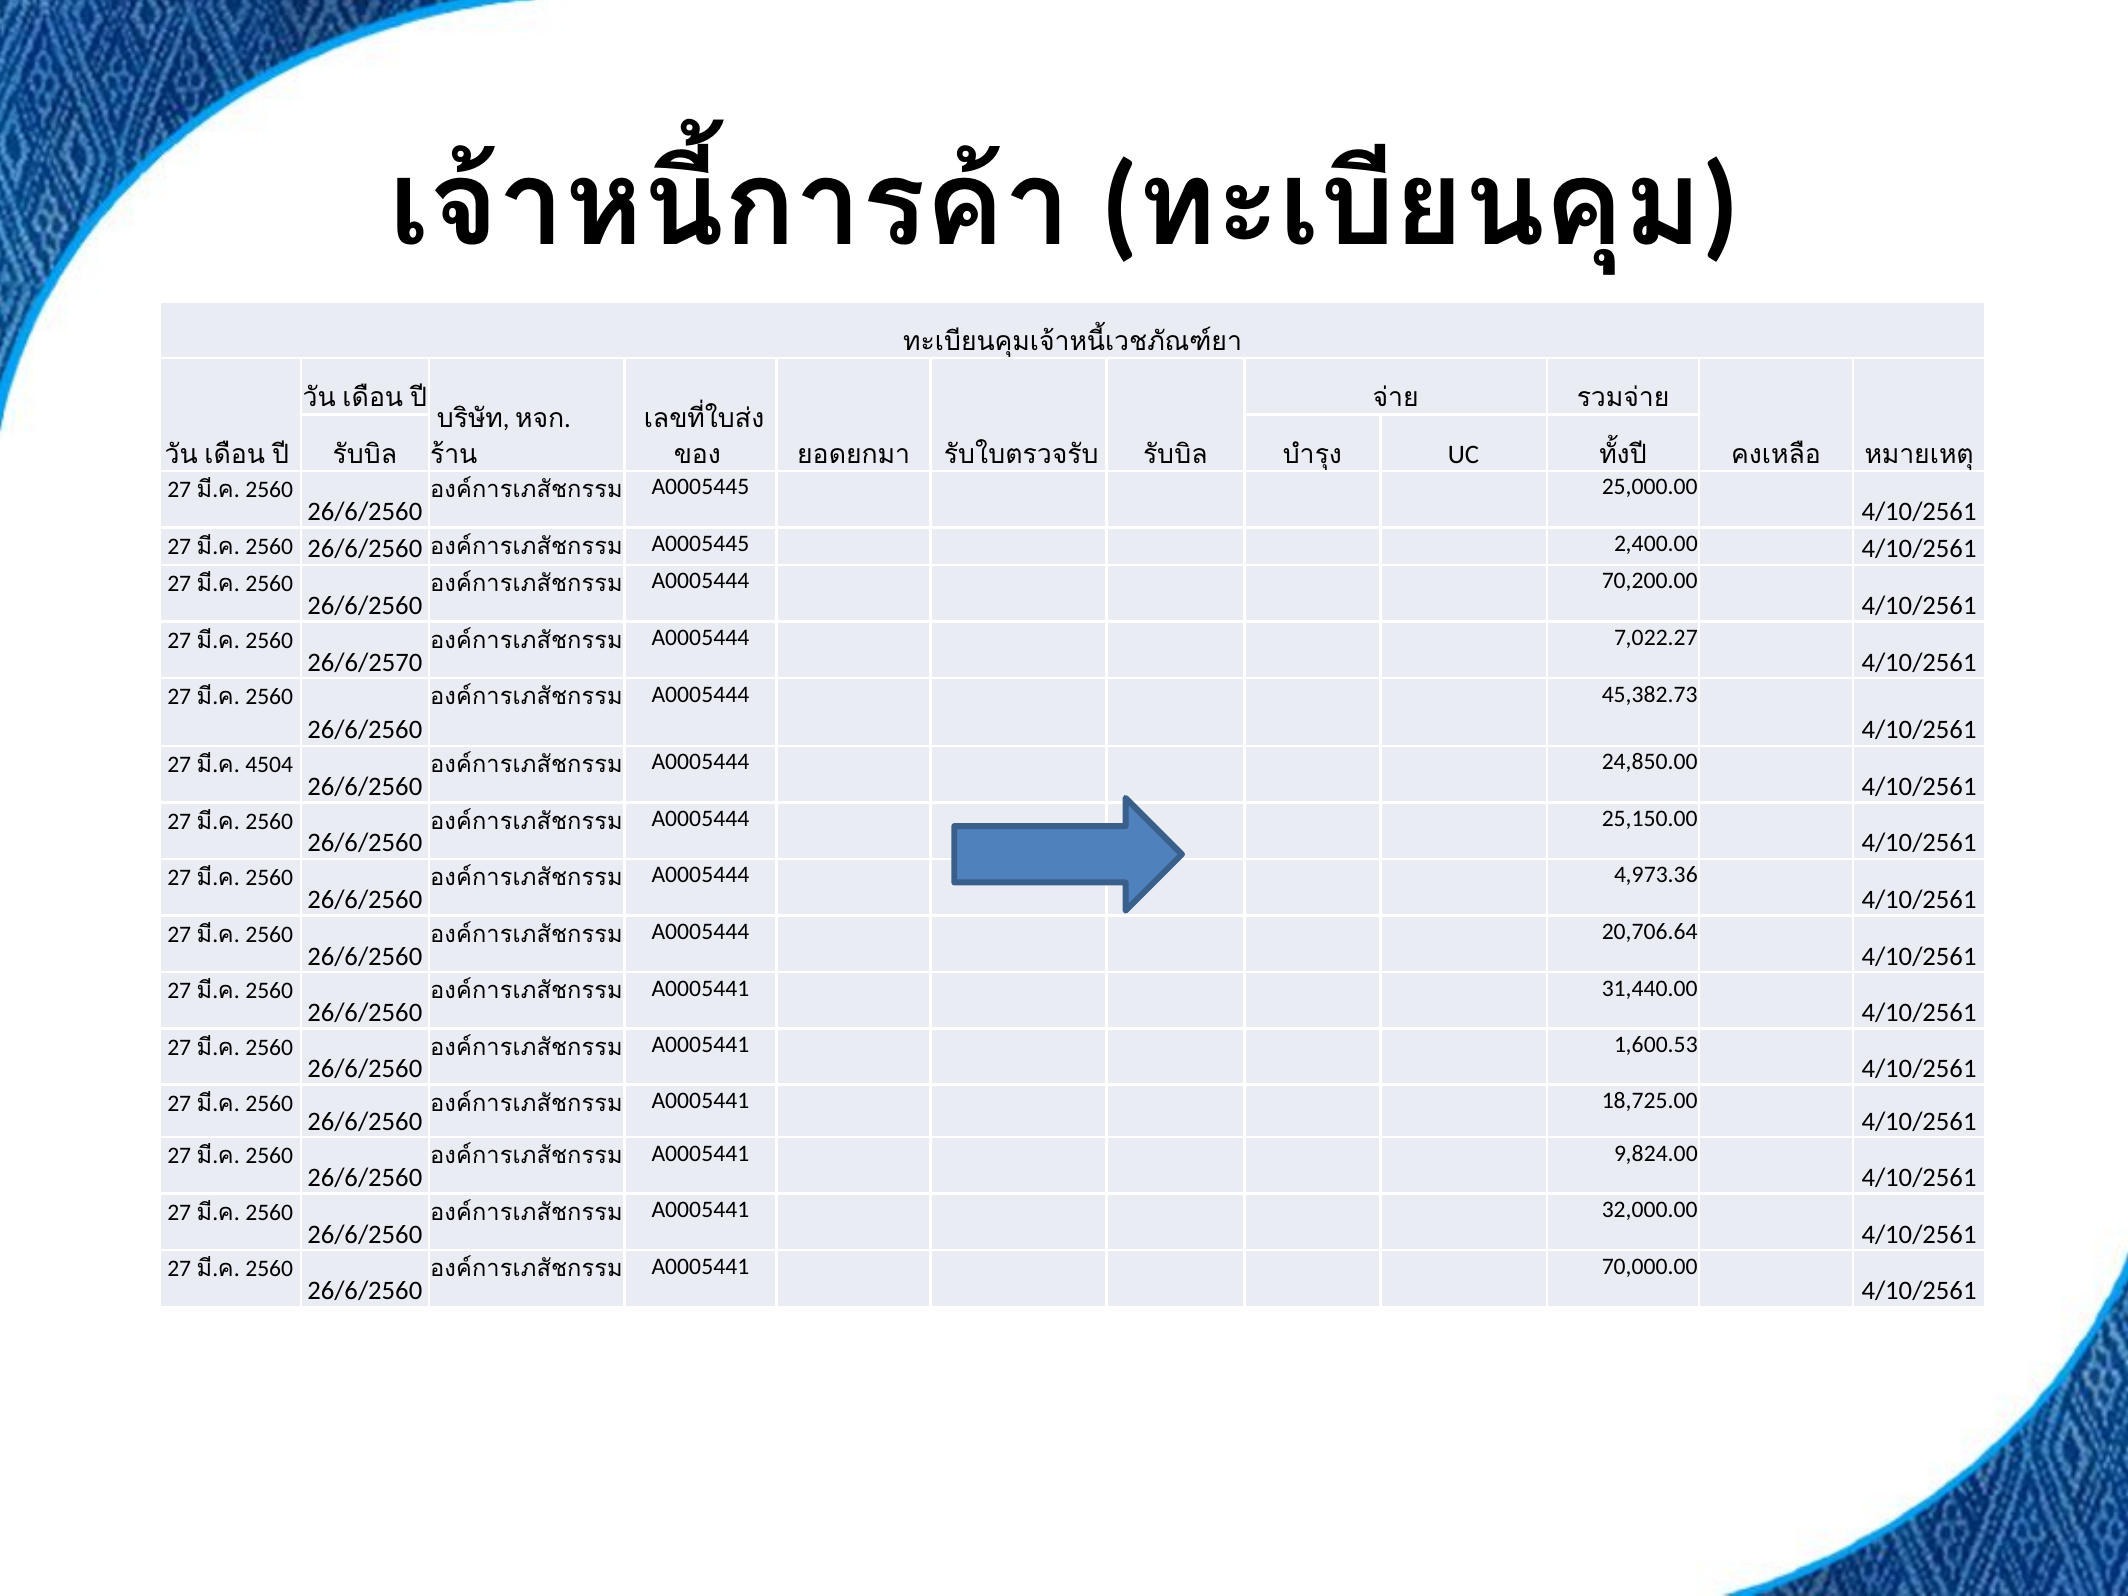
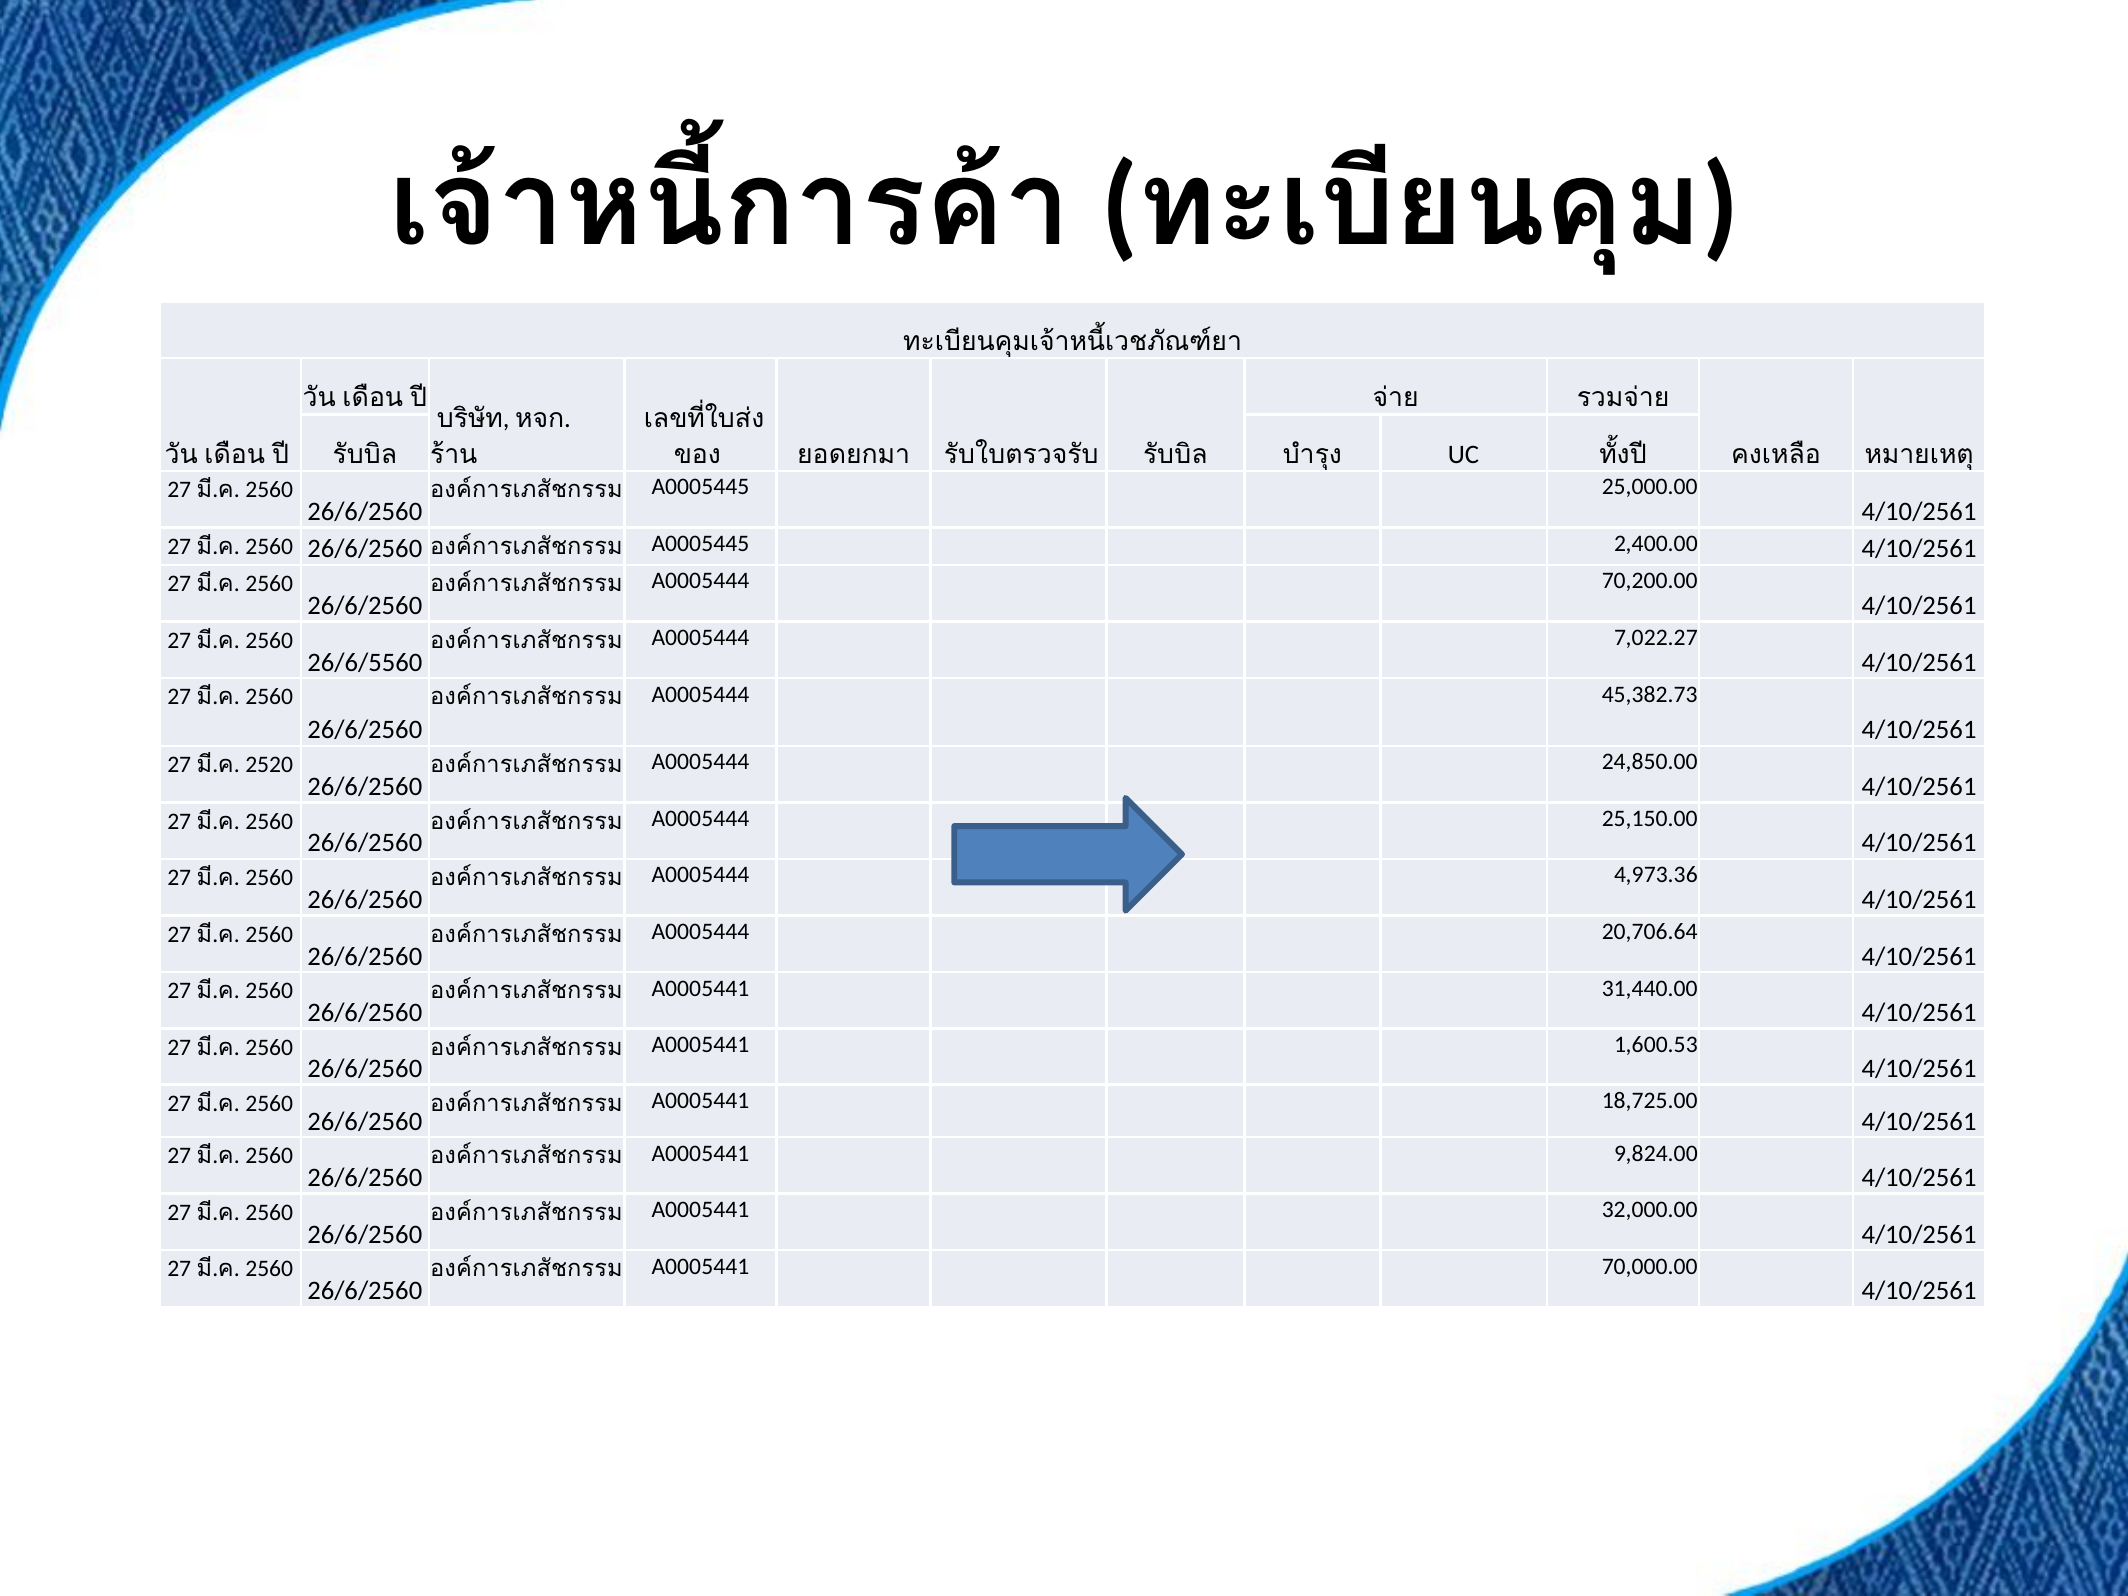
26/6/2570: 26/6/2570 -> 26/6/5560
4504: 4504 -> 2520
